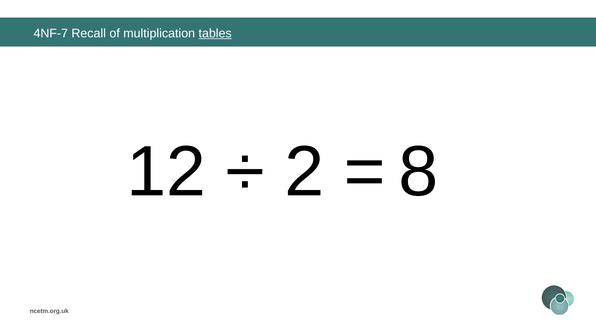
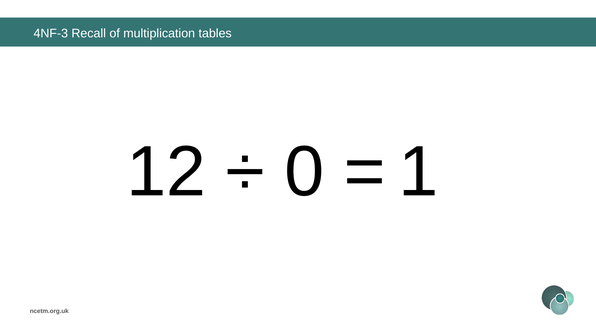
4NF-7: 4NF-7 -> 4NF-3
tables underline: present -> none
2: 2 -> 0
8: 8 -> 1
